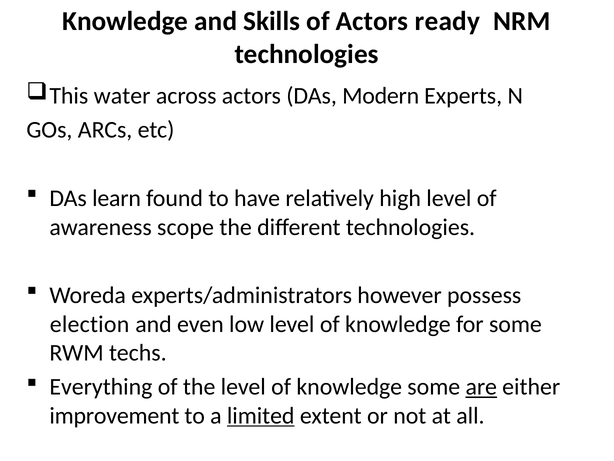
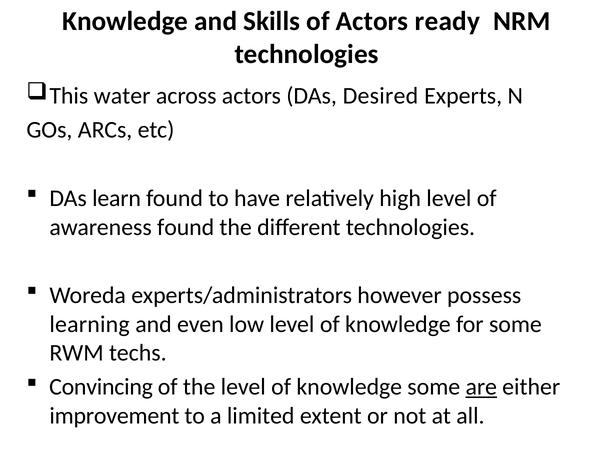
Modern: Modern -> Desired
awareness scope: scope -> found
election: election -> learning
Everything: Everything -> Convincing
limited underline: present -> none
